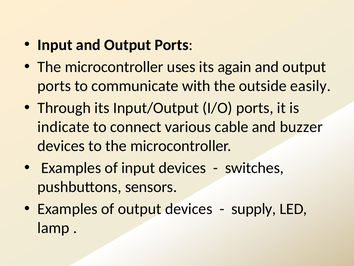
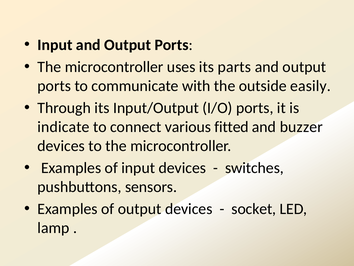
again: again -> parts
cable: cable -> fitted
supply: supply -> socket
